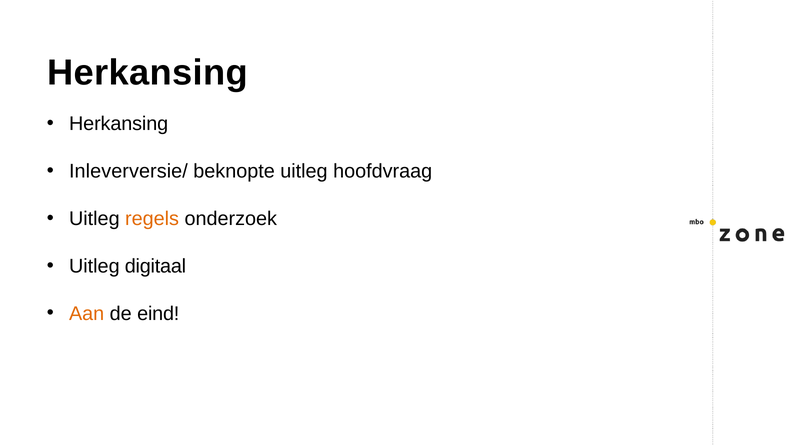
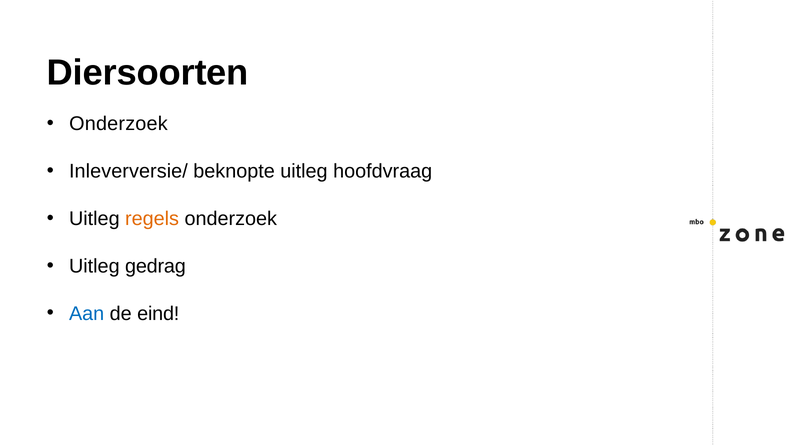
Herkansing at (147, 73): Herkansing -> Diersoorten
Herkansing at (119, 124): Herkansing -> Onderzoek
digitaal: digitaal -> gedrag
Aan colour: orange -> blue
